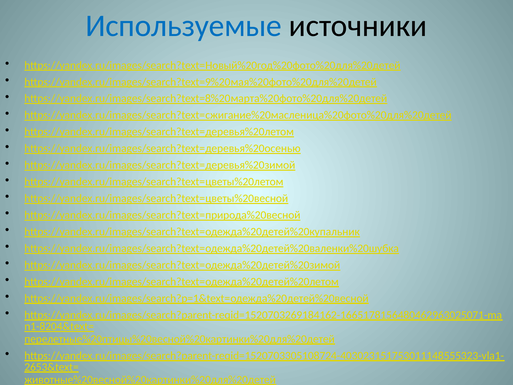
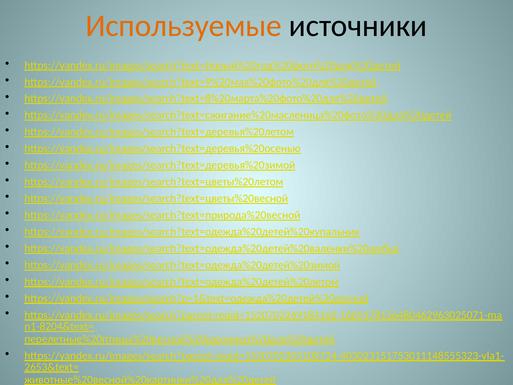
Используемые colour: blue -> orange
